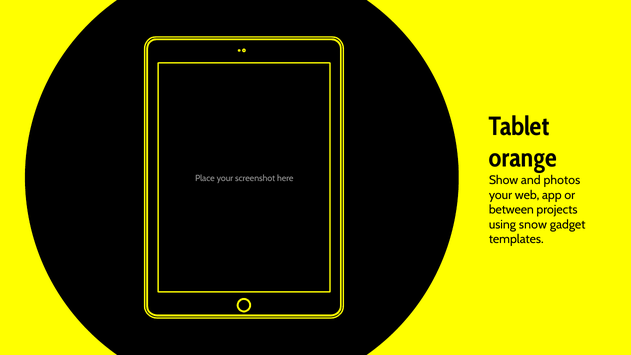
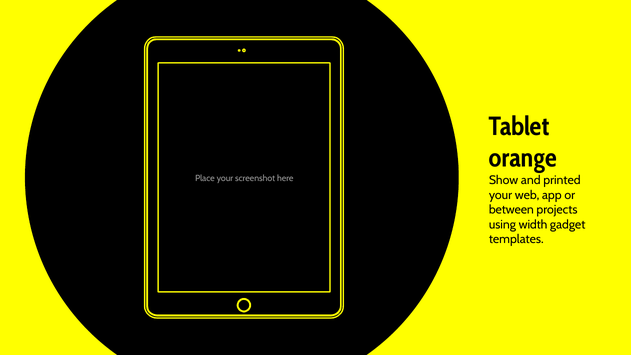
photos: photos -> printed
snow: snow -> width
